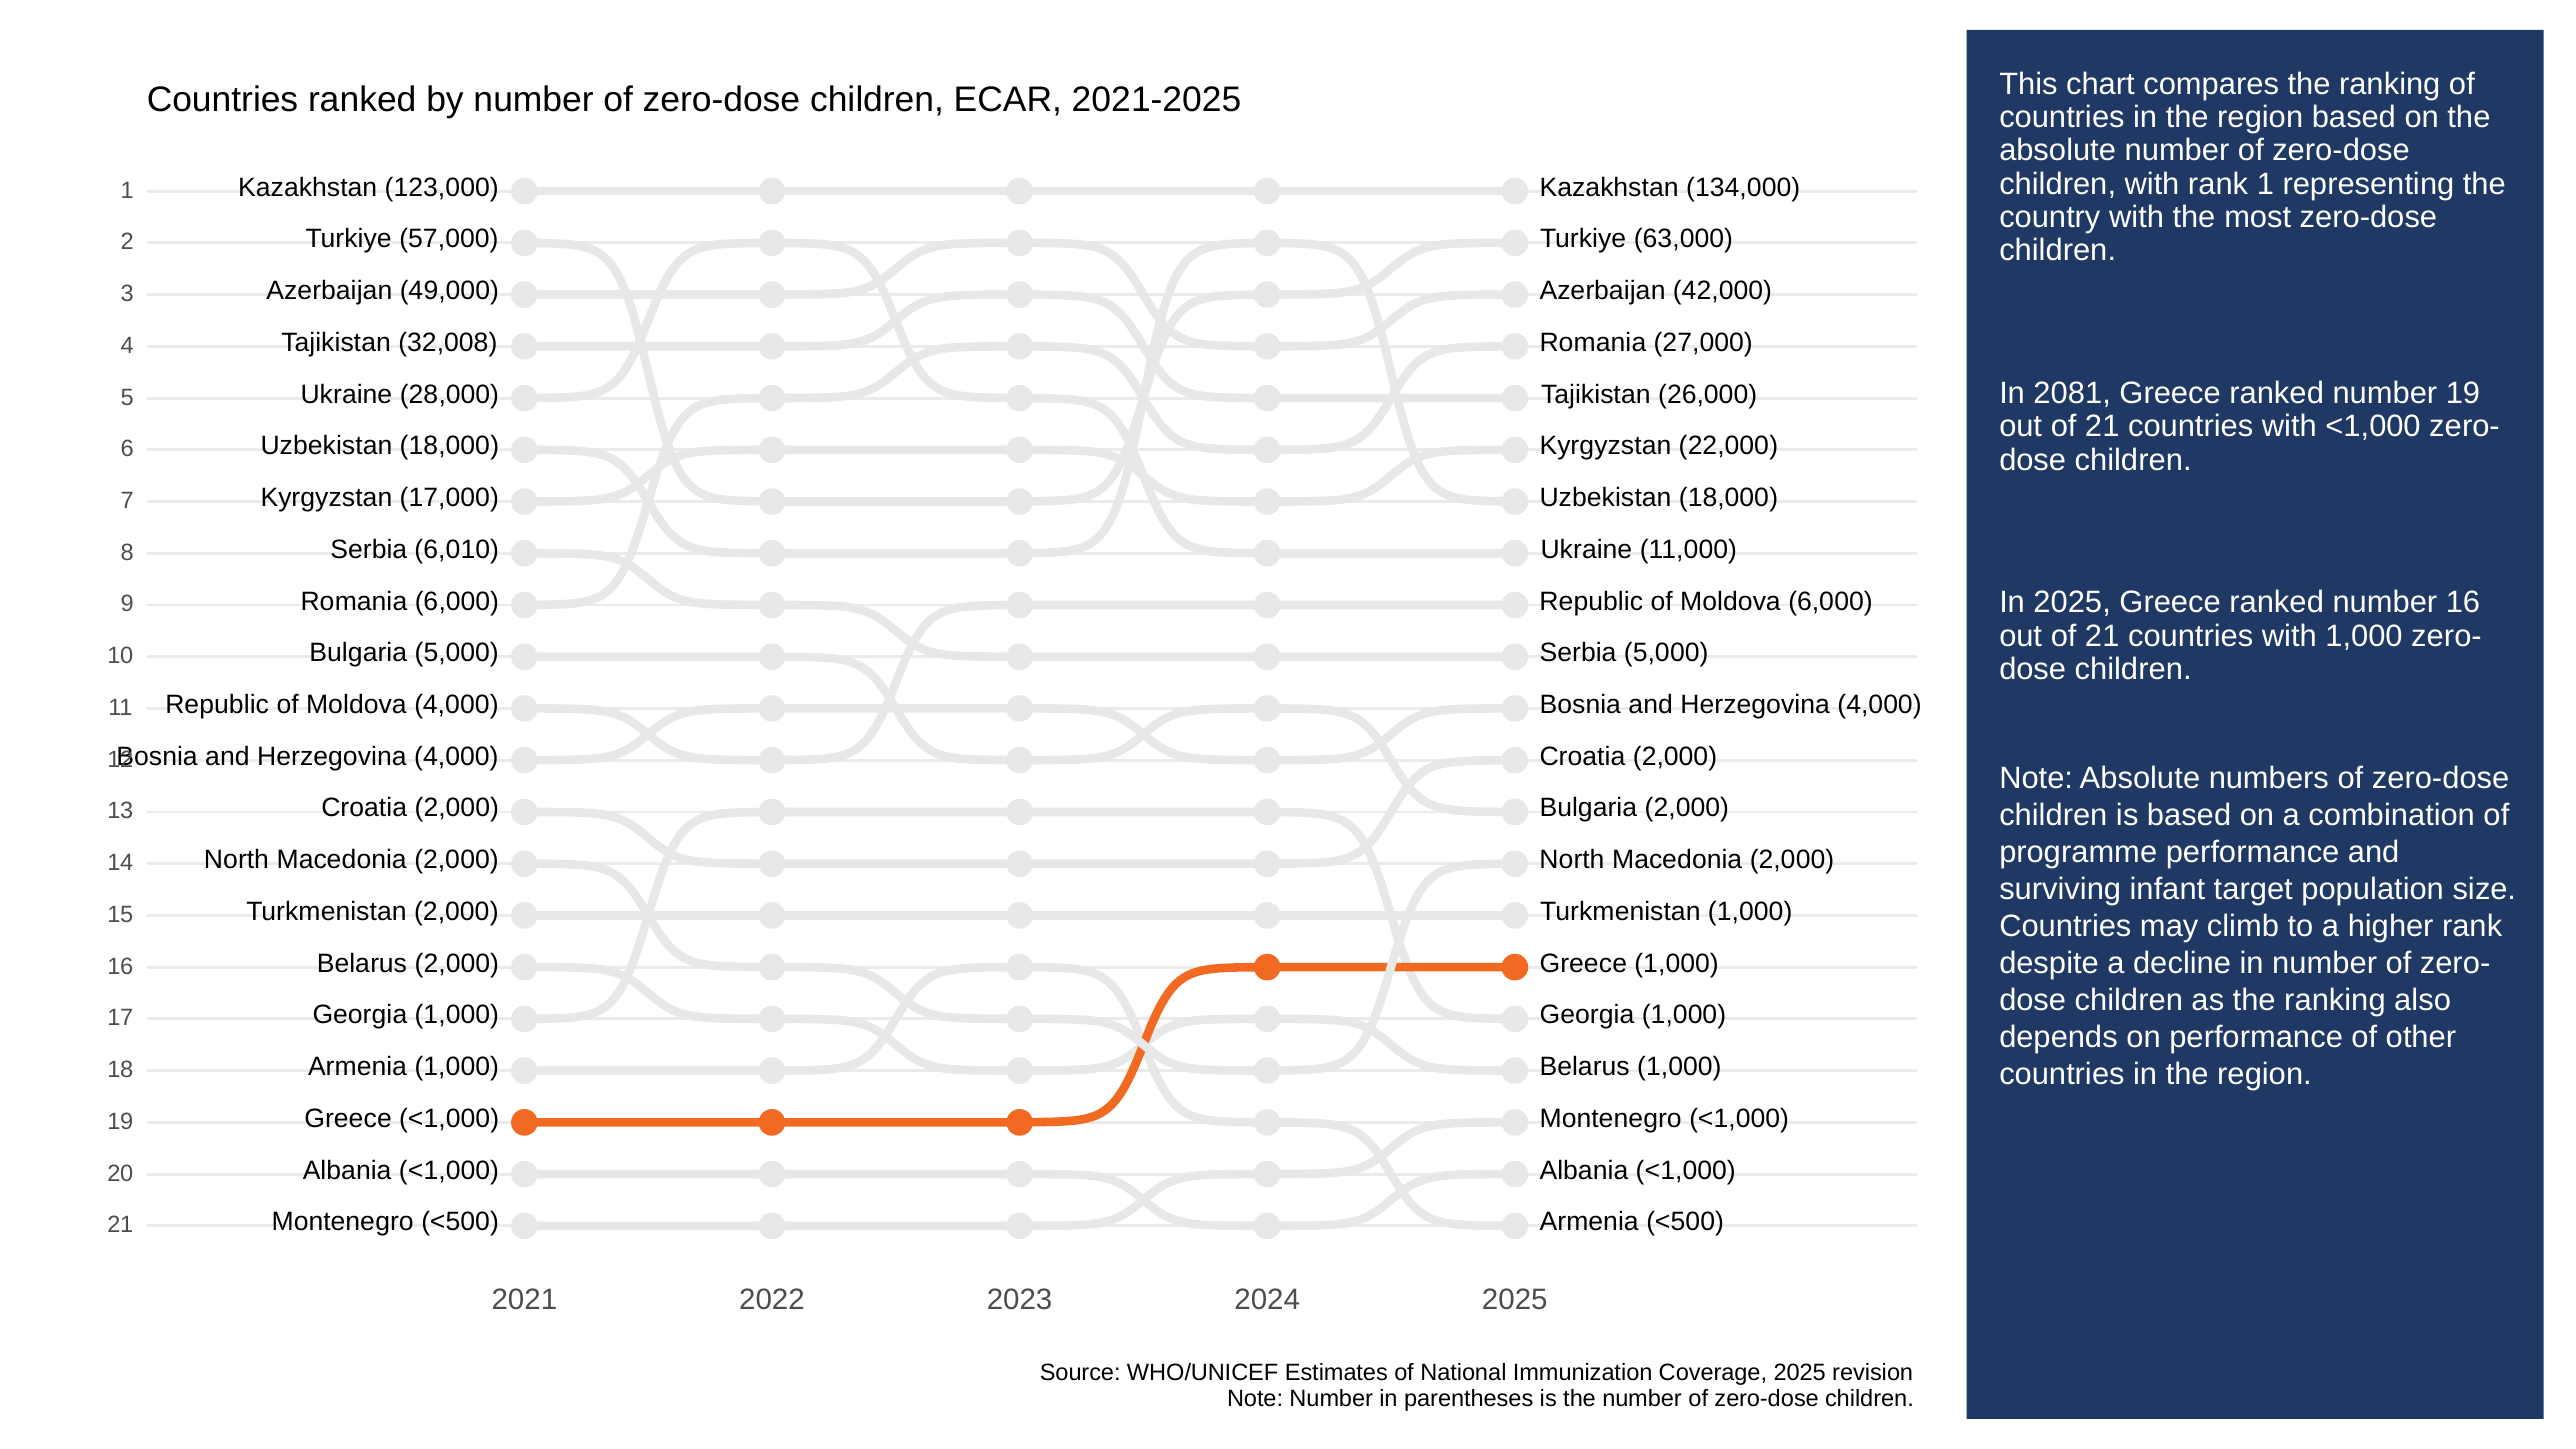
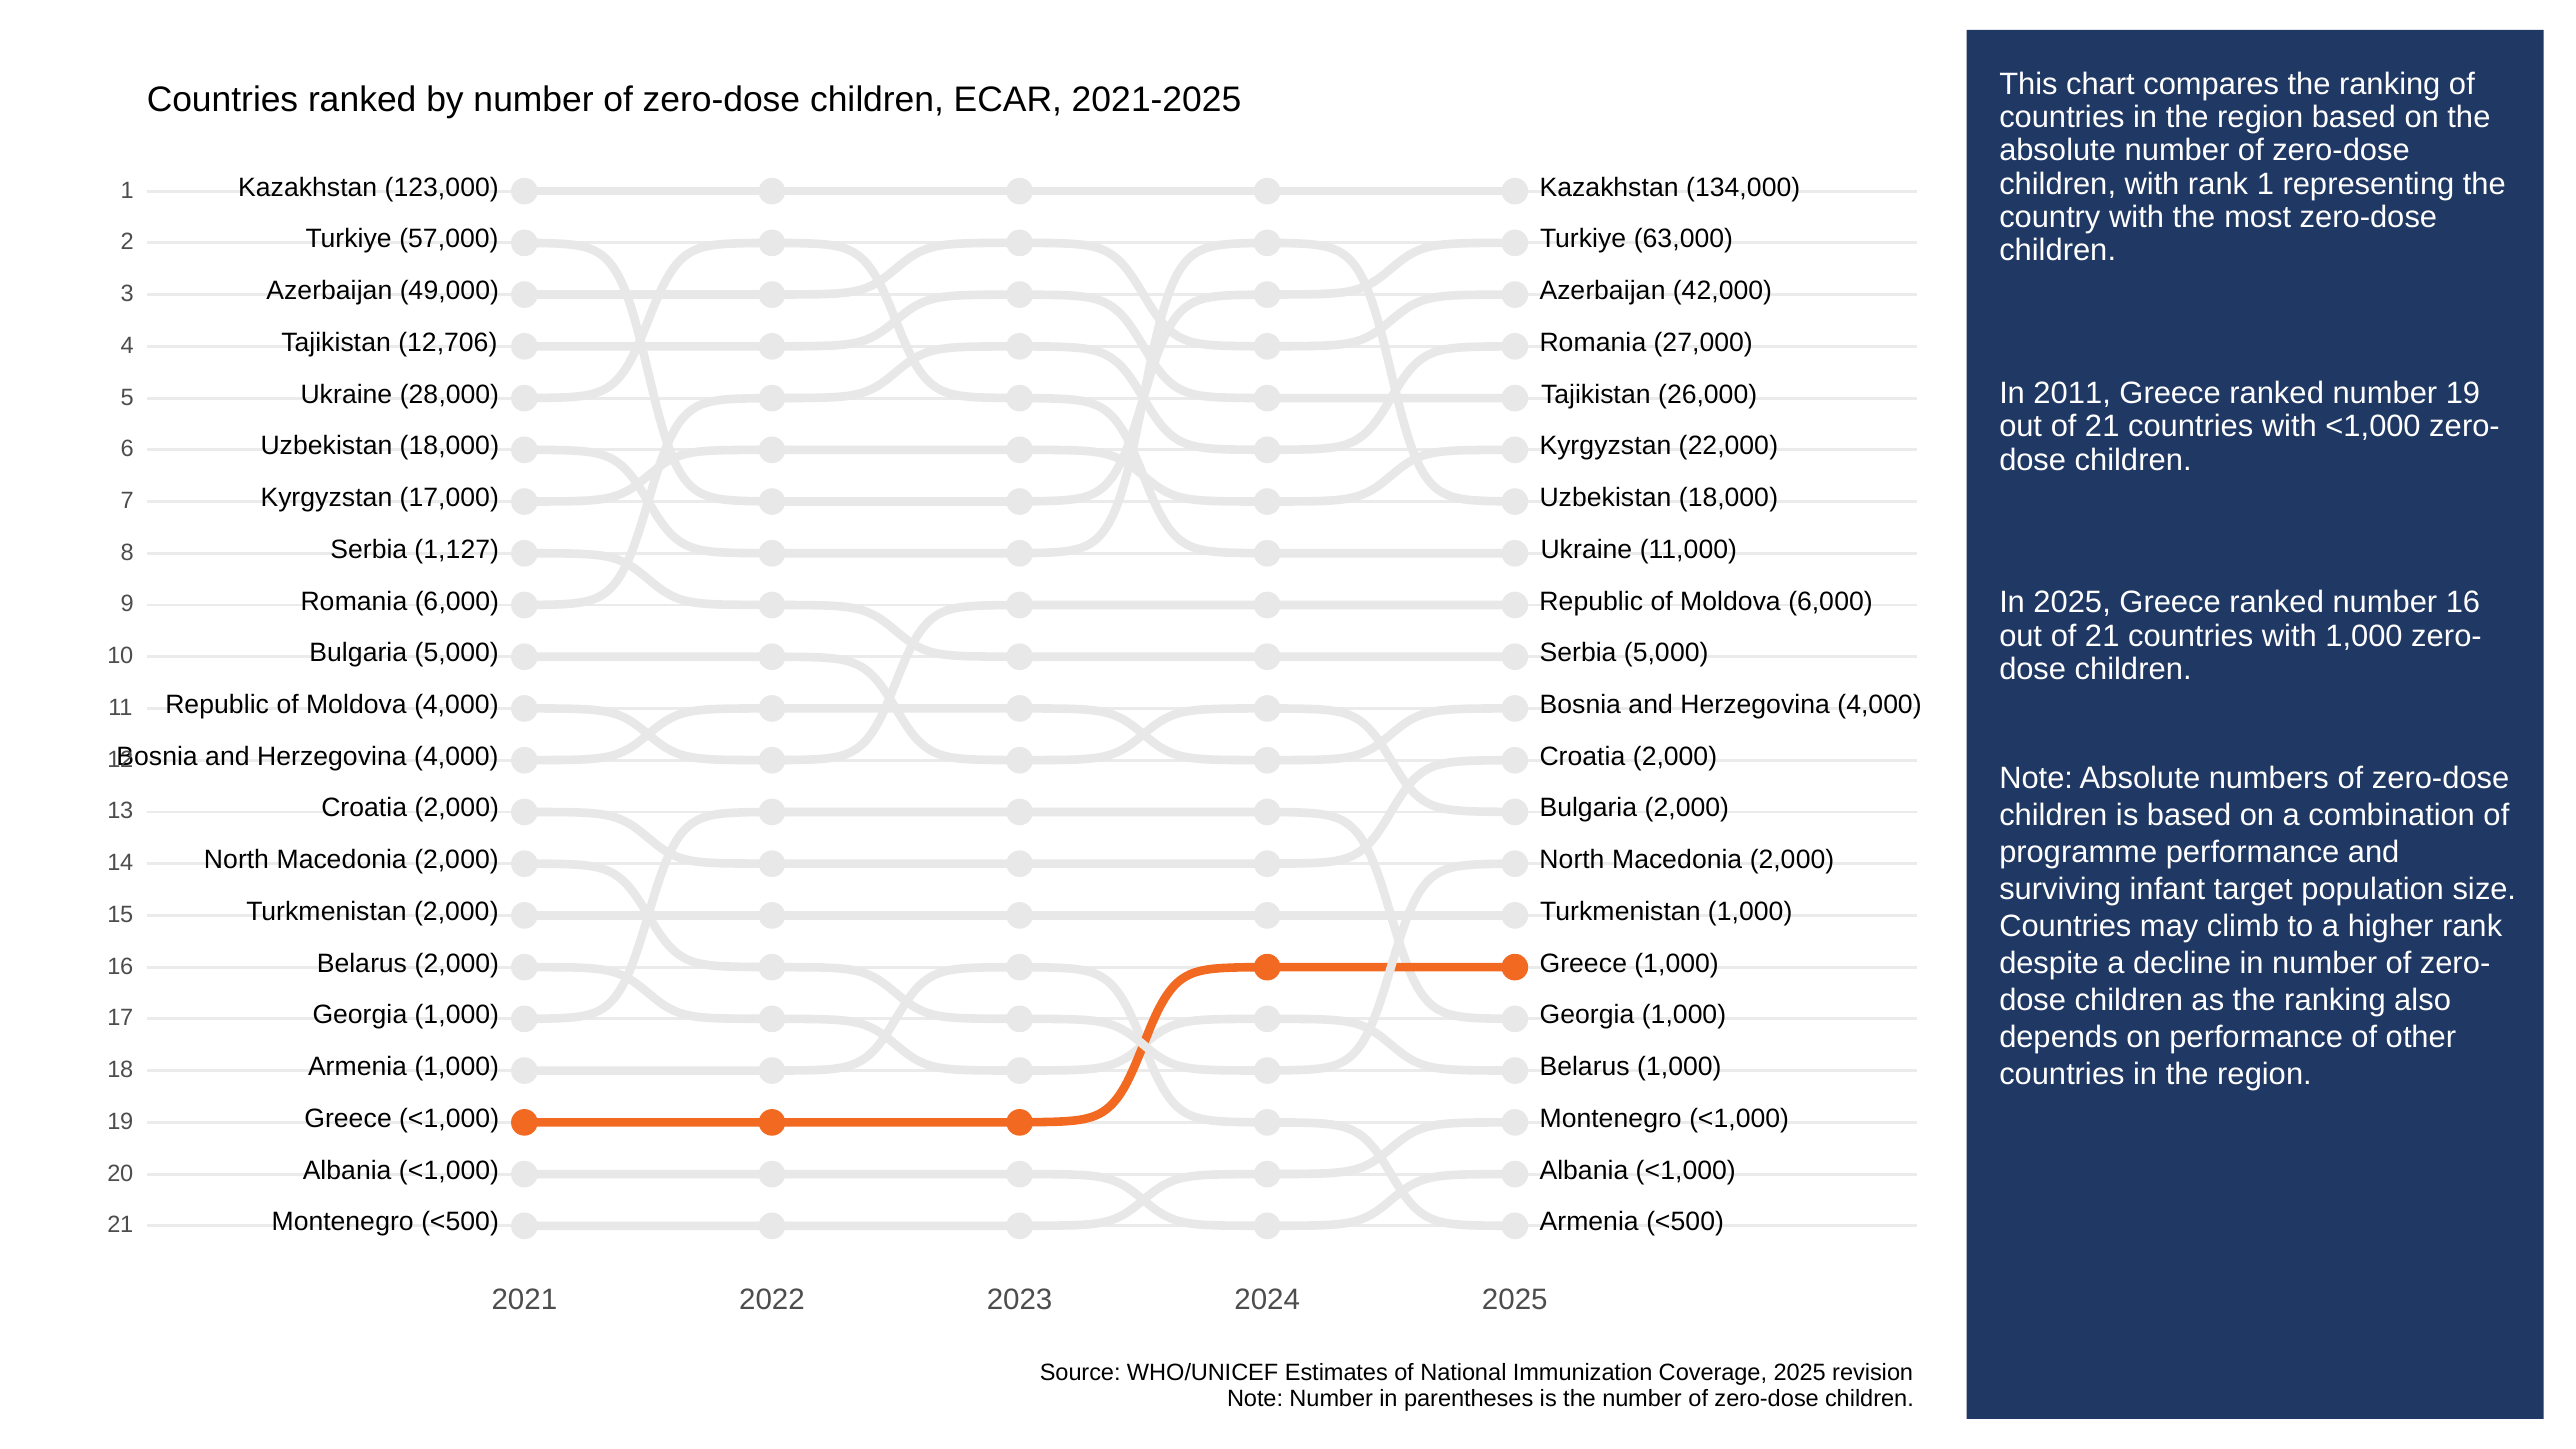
32,008: 32,008 -> 12,706
2081: 2081 -> 2011
6,010: 6,010 -> 1,127
